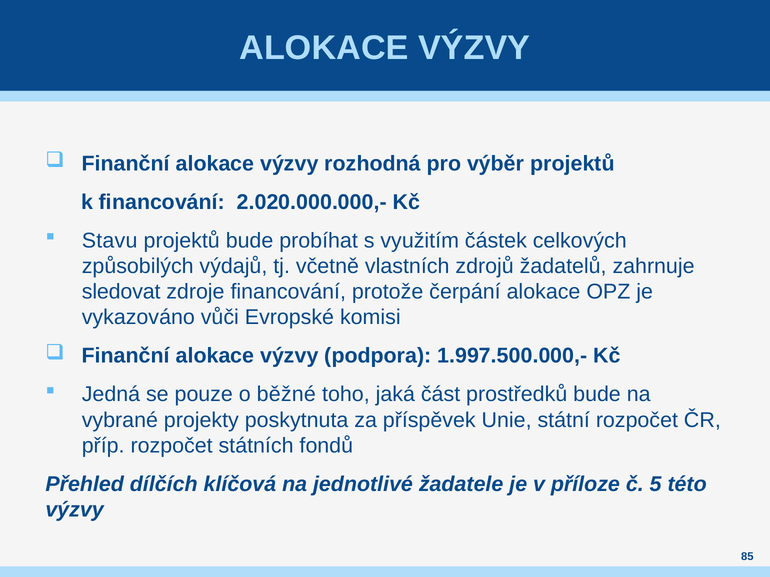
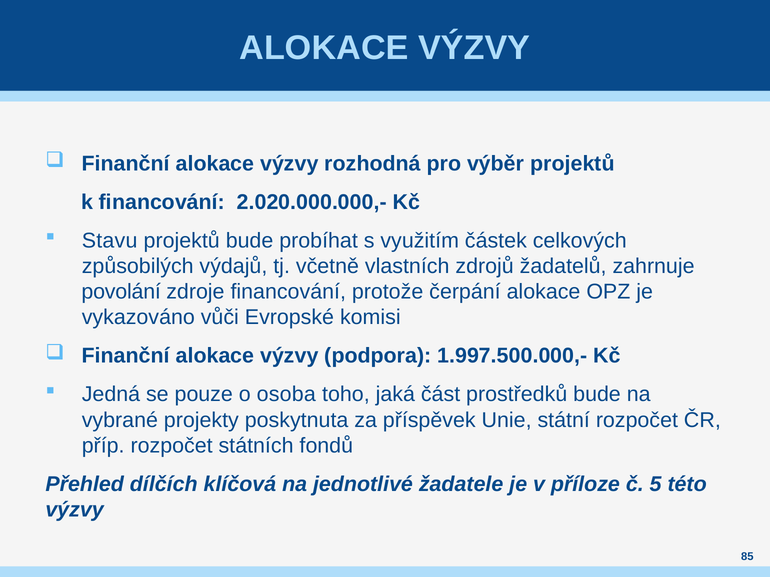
sledovat: sledovat -> povolání
běžné: běžné -> osoba
